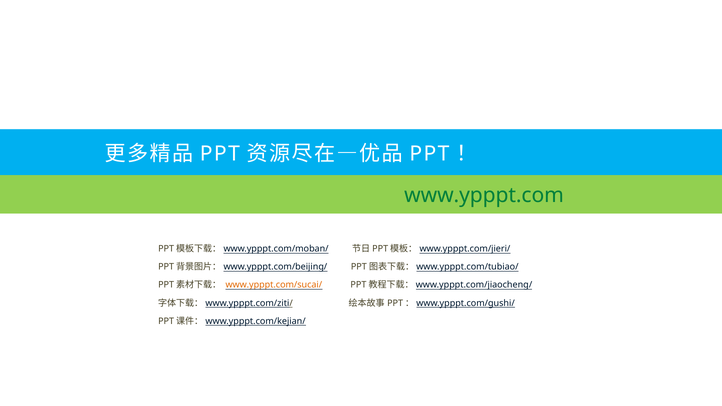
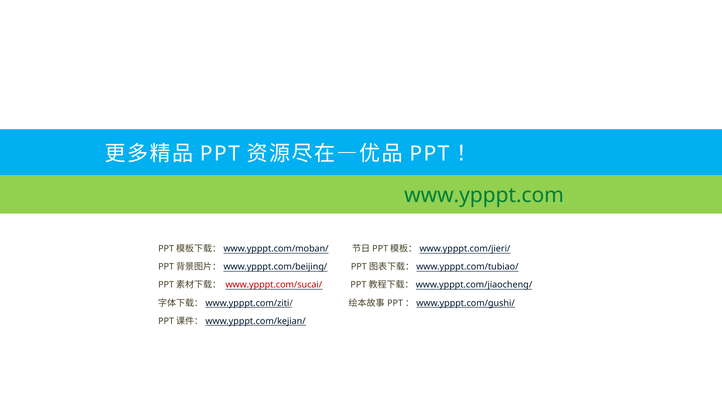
www.ypppt.com/sucai/ colour: orange -> red
